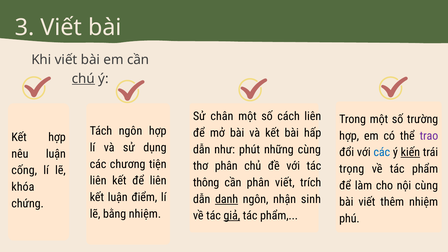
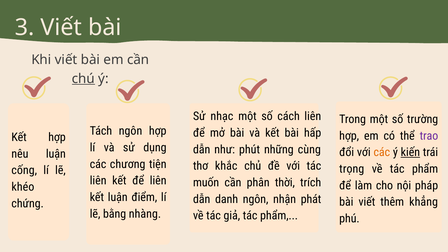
chân: chân -> nhạc
các at (382, 152) colour: blue -> orange
thơ phân: phân -> khắc
thông: thông -> muốn
phân viết: viết -> thời
nội cùng: cùng -> pháp
khóa: khóa -> khéo
danh underline: present -> none
sinh: sinh -> phát
thêm nhiệm: nhiệm -> khẳng
bằng nhiệm: nhiệm -> nhàng
giả underline: present -> none
